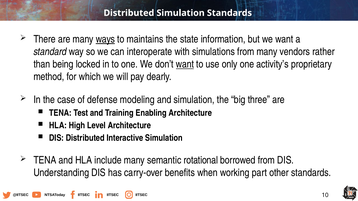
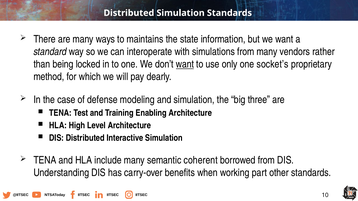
ways underline: present -> none
activity’s: activity’s -> socket’s
rotational: rotational -> coherent
